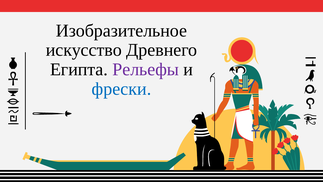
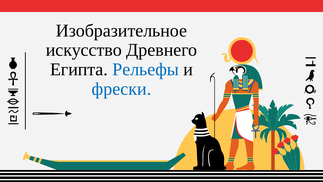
Рельефы colour: purple -> blue
